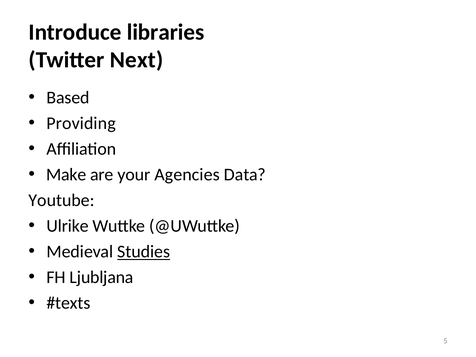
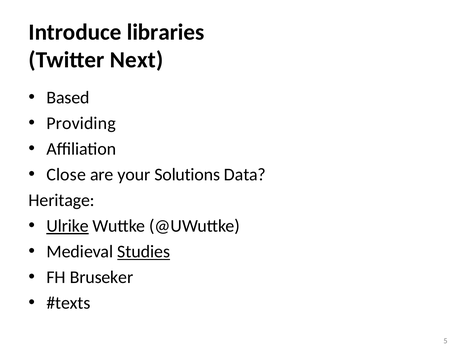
Make: Make -> Close
Agencies: Agencies -> Solutions
Youtube: Youtube -> Heritage
Ulrike underline: none -> present
Ljubljana: Ljubljana -> Bruseker
